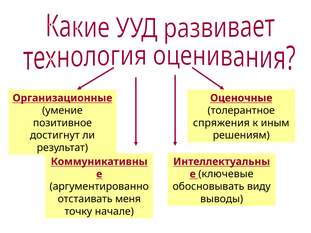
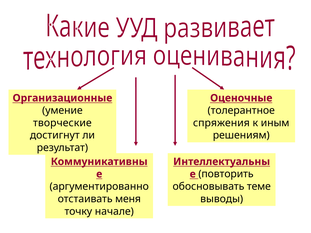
позитивное: позитивное -> творческие
ключевые: ключевые -> повторить
виду: виду -> теме
